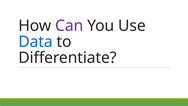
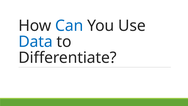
Can colour: purple -> blue
